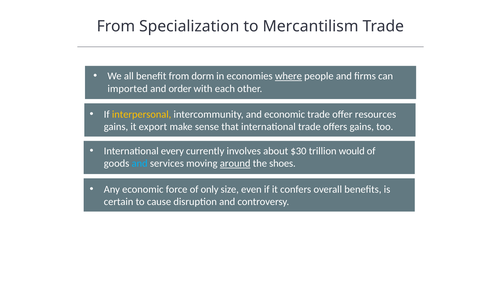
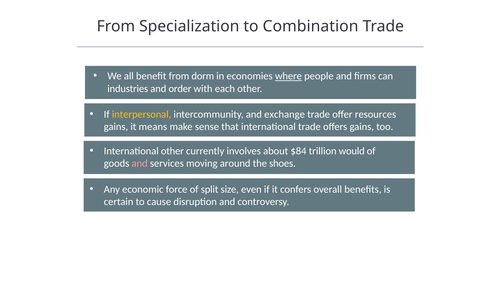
Mercantilism: Mercantilism -> Combination
imported: imported -> industries
and economic: economic -> exchange
export: export -> means
International every: every -> other
$30: $30 -> $84
and at (140, 163) colour: light blue -> pink
around underline: present -> none
only: only -> split
